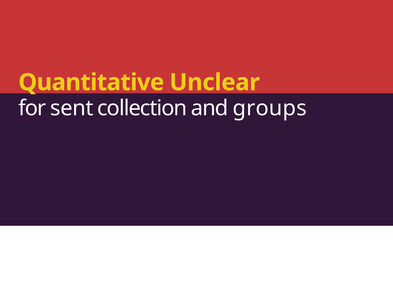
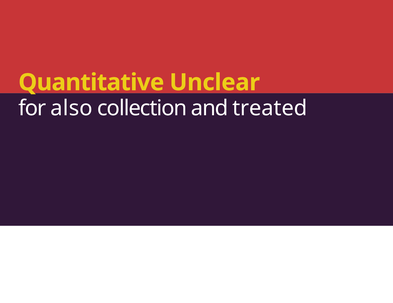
sent: sent -> also
groups: groups -> treated
